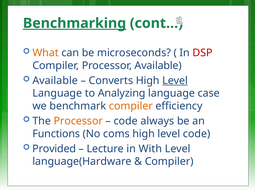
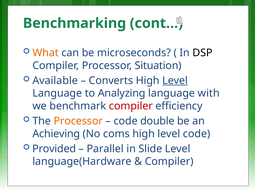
Benchmarking underline: present -> none
DSP colour: red -> black
Processor Available: Available -> Situation
case: case -> with
compiler at (131, 106) colour: orange -> red
always: always -> double
Functions: Functions -> Achieving
Lecture: Lecture -> Parallel
With: With -> Slide
